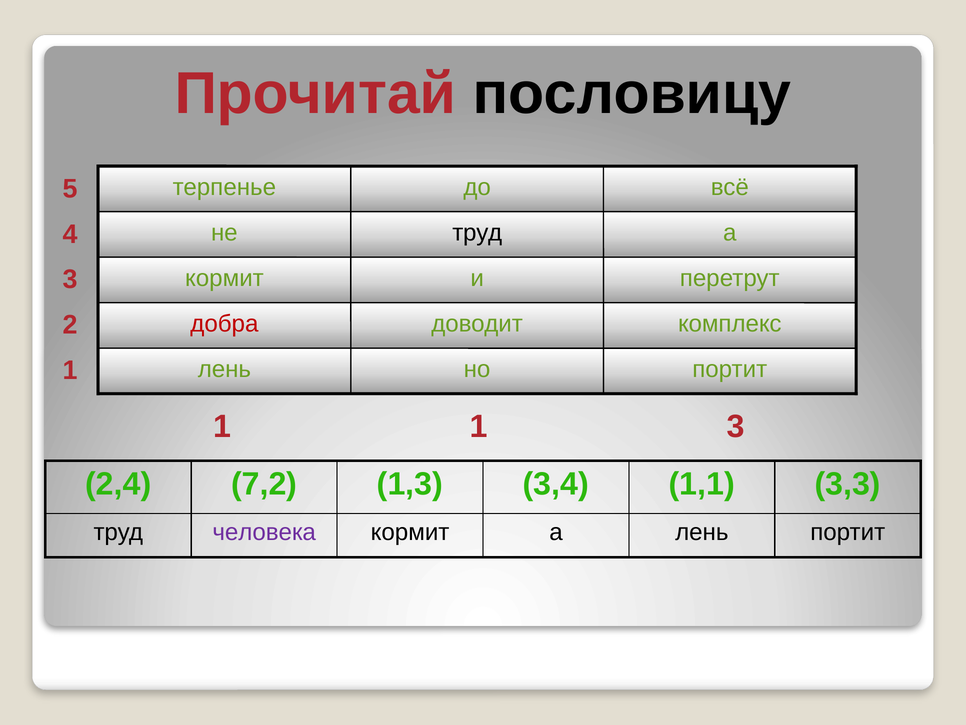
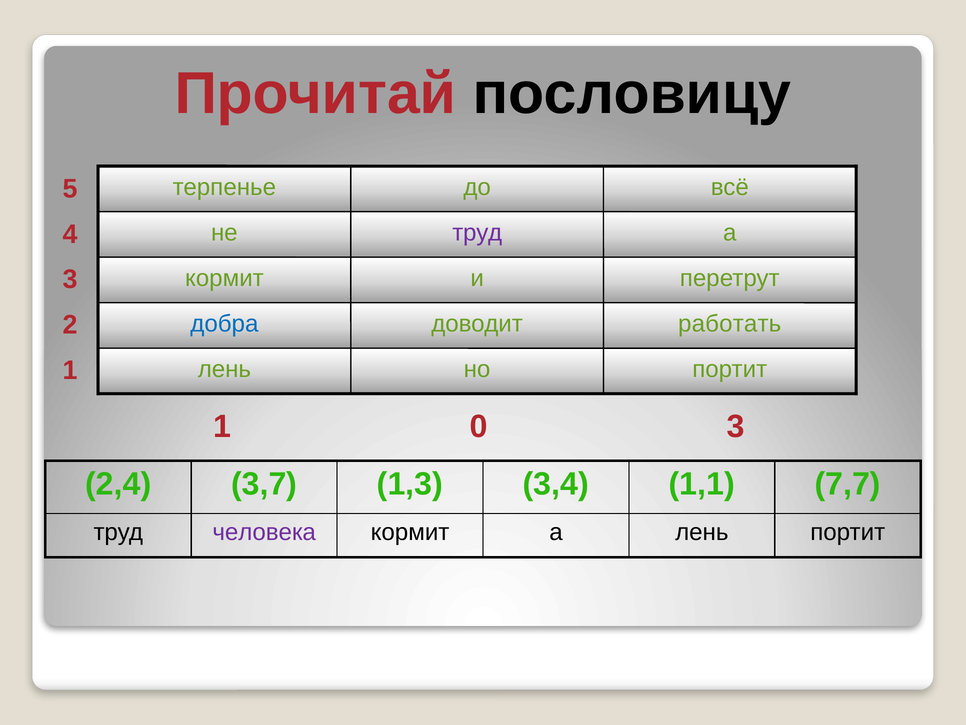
труд at (477, 233) colour: black -> purple
добра colour: red -> blue
комплекс: комплекс -> работать
1 1: 1 -> 0
7,2: 7,2 -> 3,7
3,3: 3,3 -> 7,7
